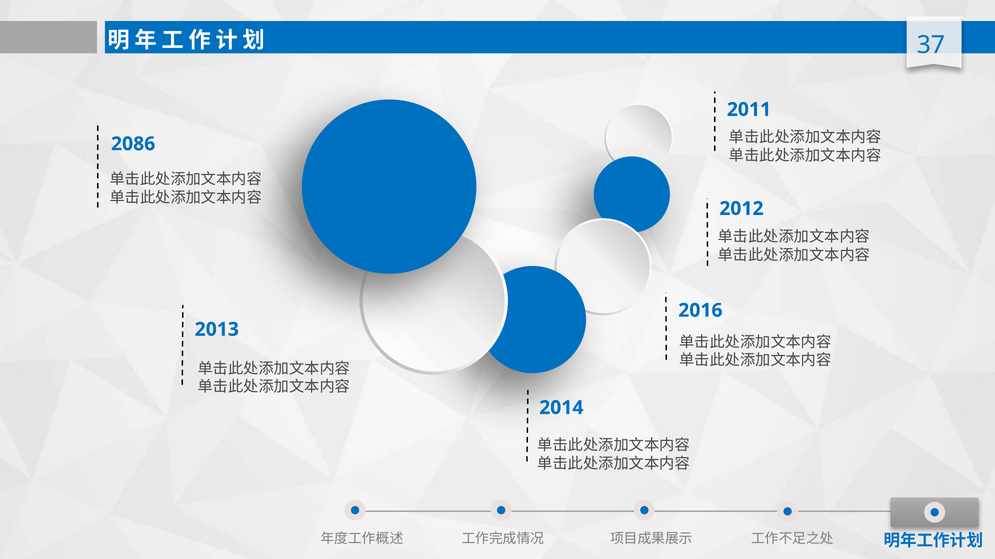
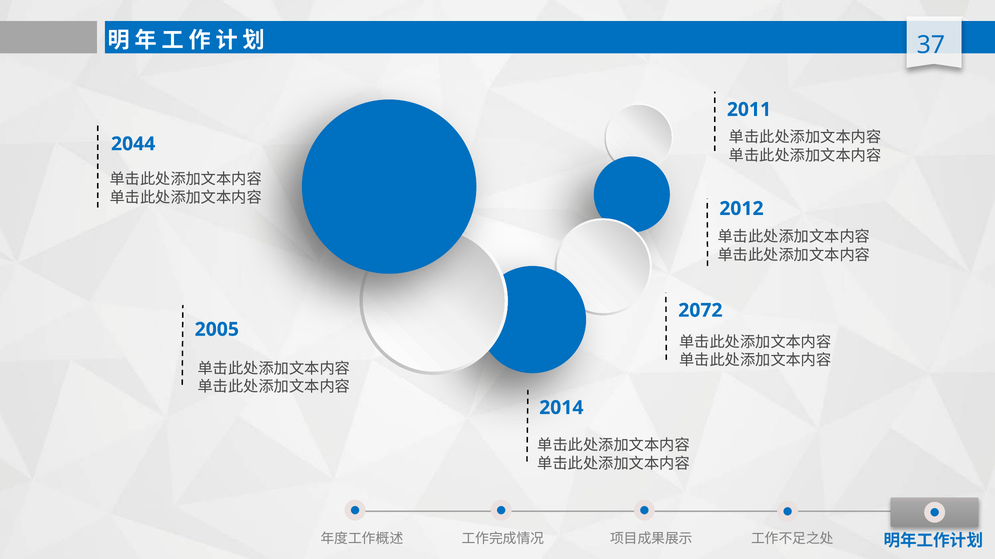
2086: 2086 -> 2044
2016: 2016 -> 2072
2013: 2013 -> 2005
